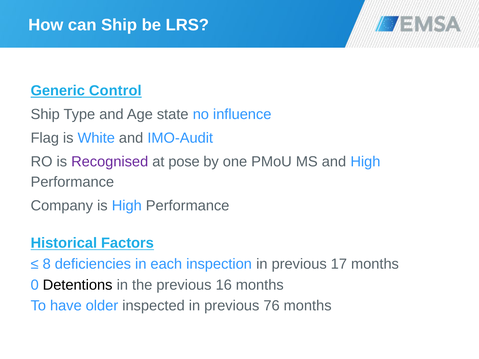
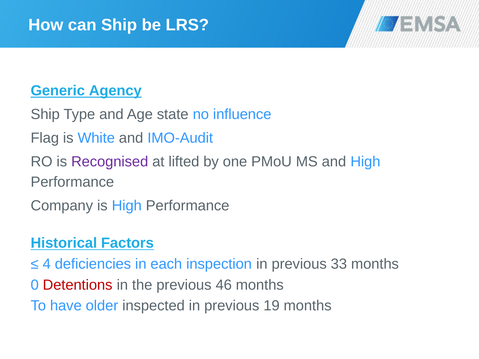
Control: Control -> Agency
pose: pose -> lifted
8: 8 -> 4
17: 17 -> 33
Detentions colour: black -> red
16: 16 -> 46
76: 76 -> 19
